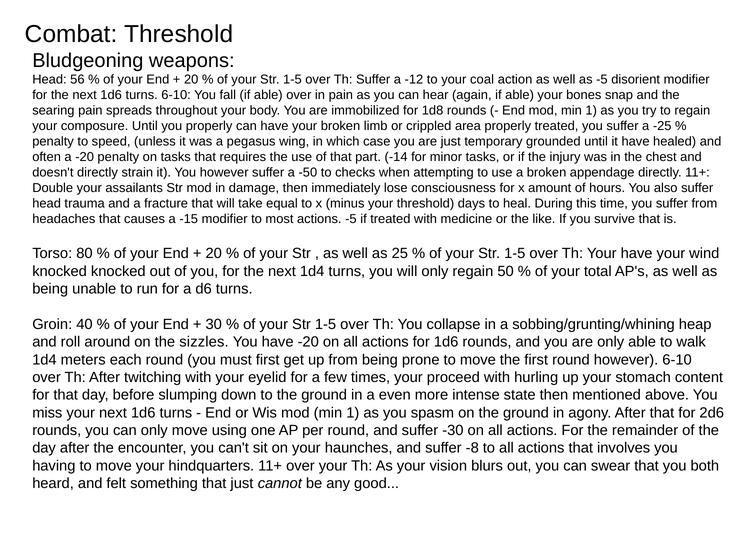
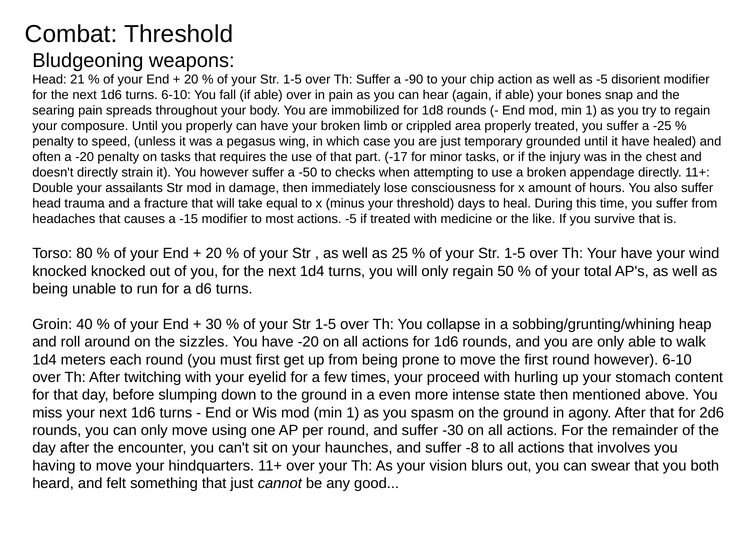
56: 56 -> 21
-12: -12 -> -90
coal: coal -> chip
-14: -14 -> -17
